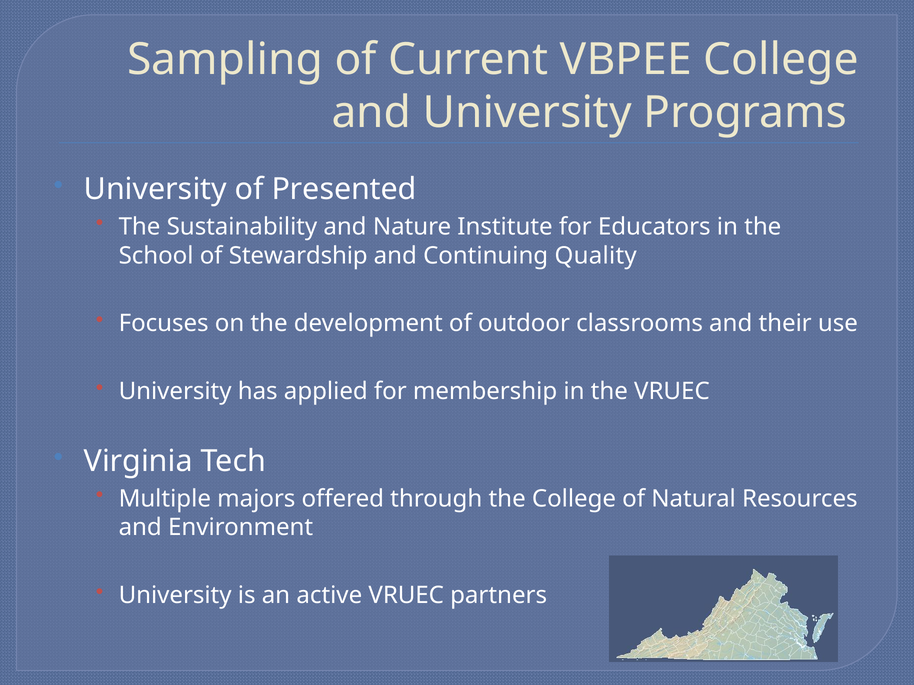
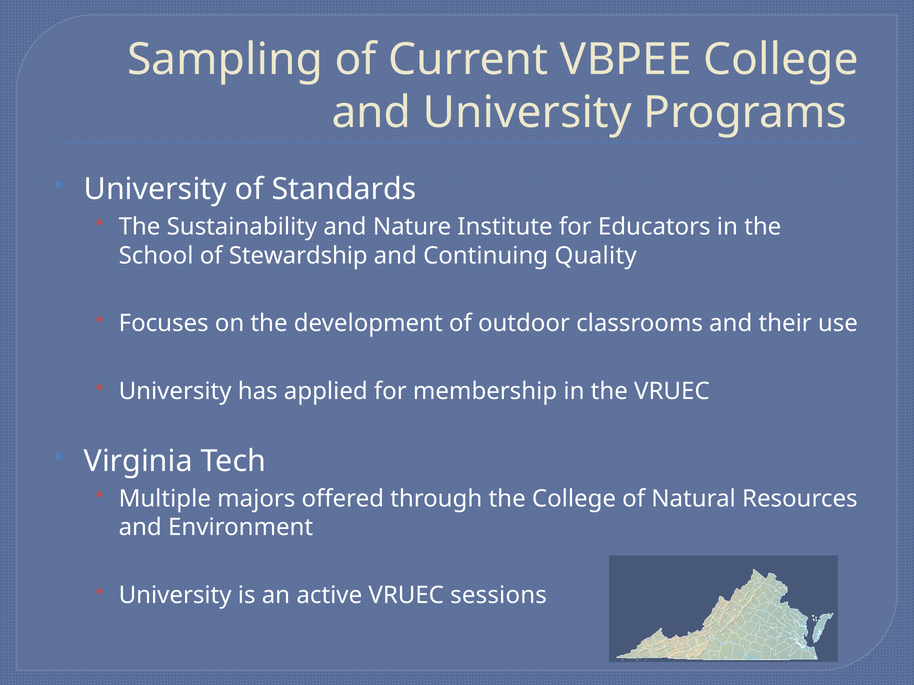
Presented: Presented -> Standards
partners: partners -> sessions
